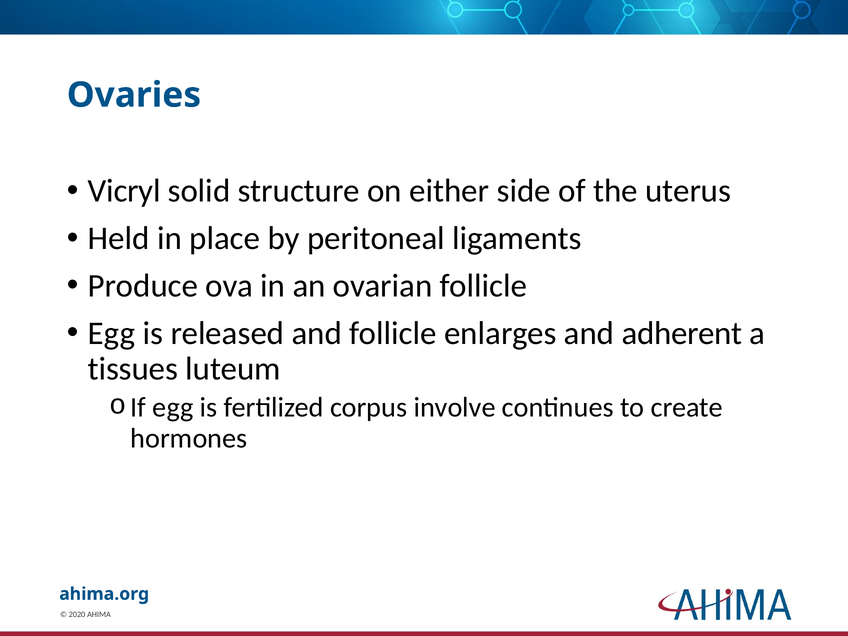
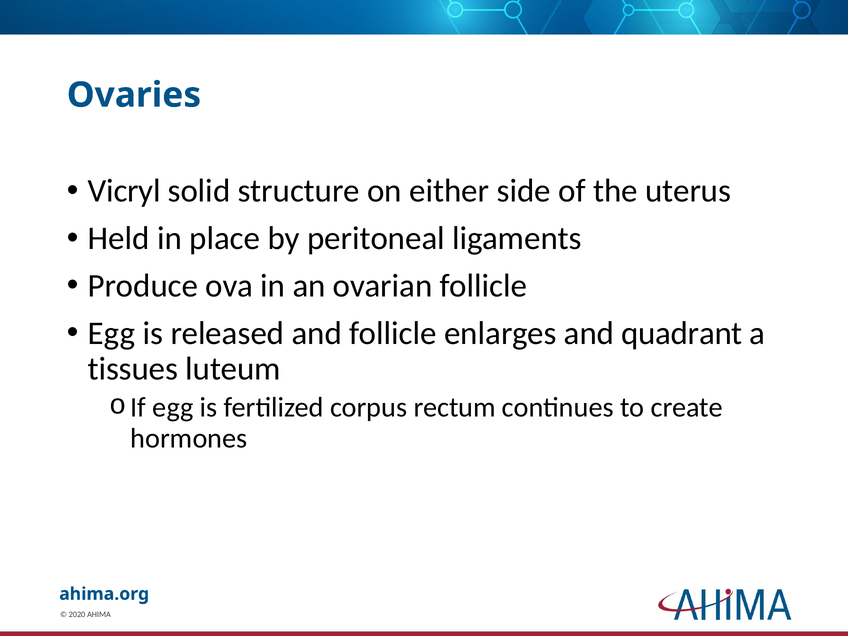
adherent: adherent -> quadrant
involve: involve -> rectum
